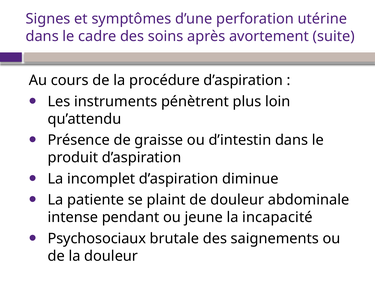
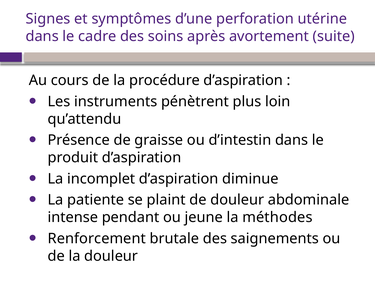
incapacité: incapacité -> méthodes
Psychosociaux: Psychosociaux -> Renforcement
